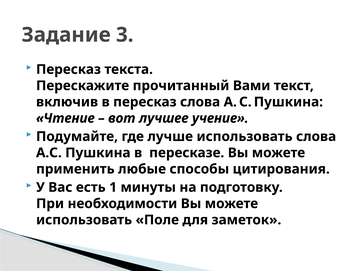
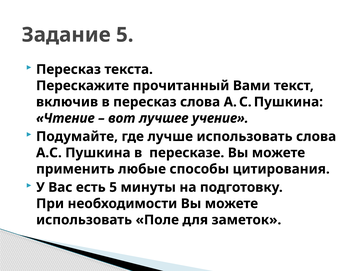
Задание 3: 3 -> 5
есть 1: 1 -> 5
